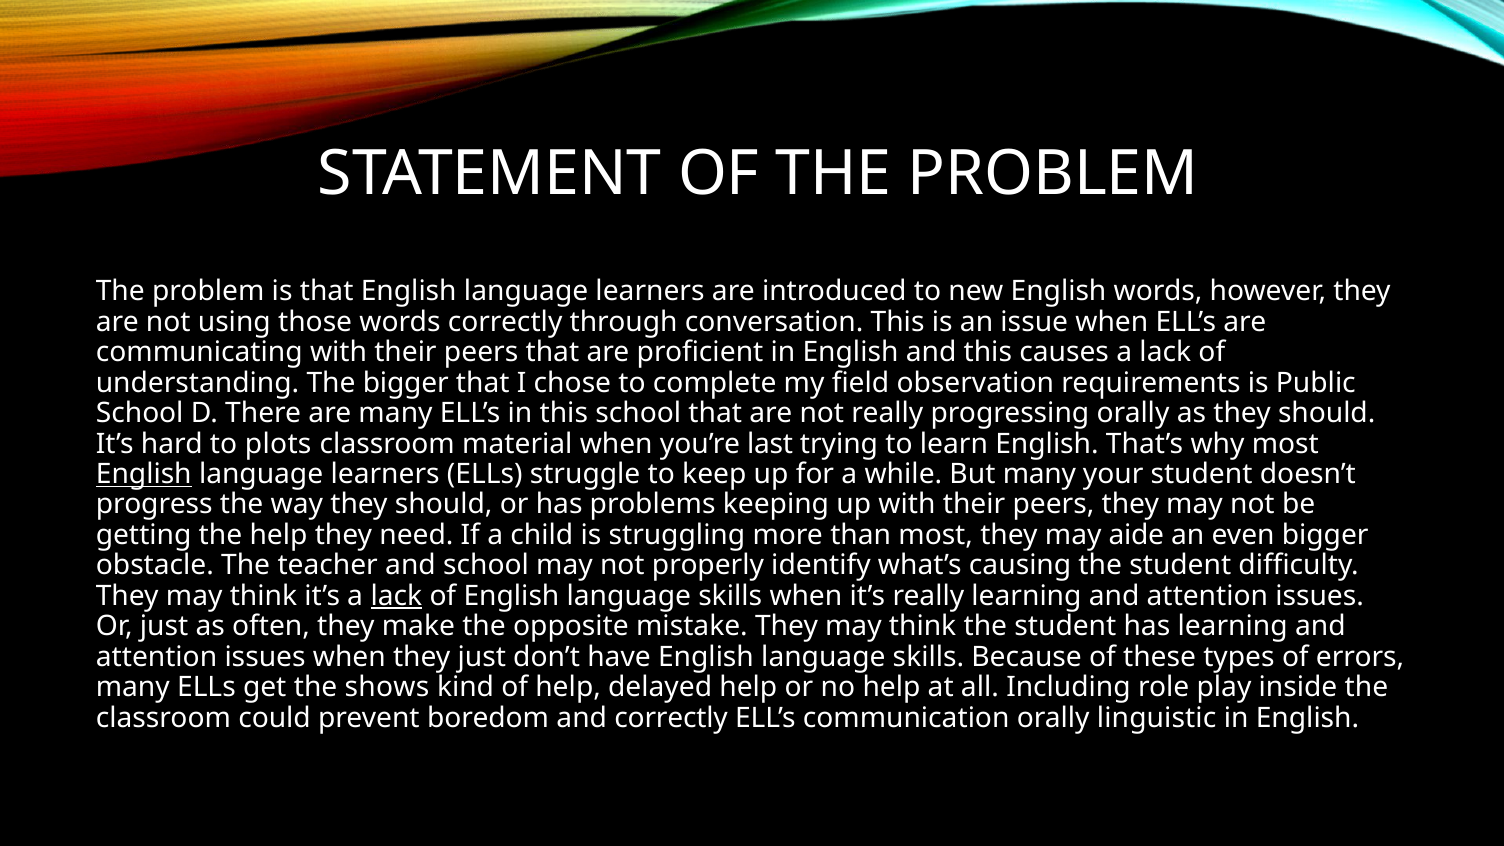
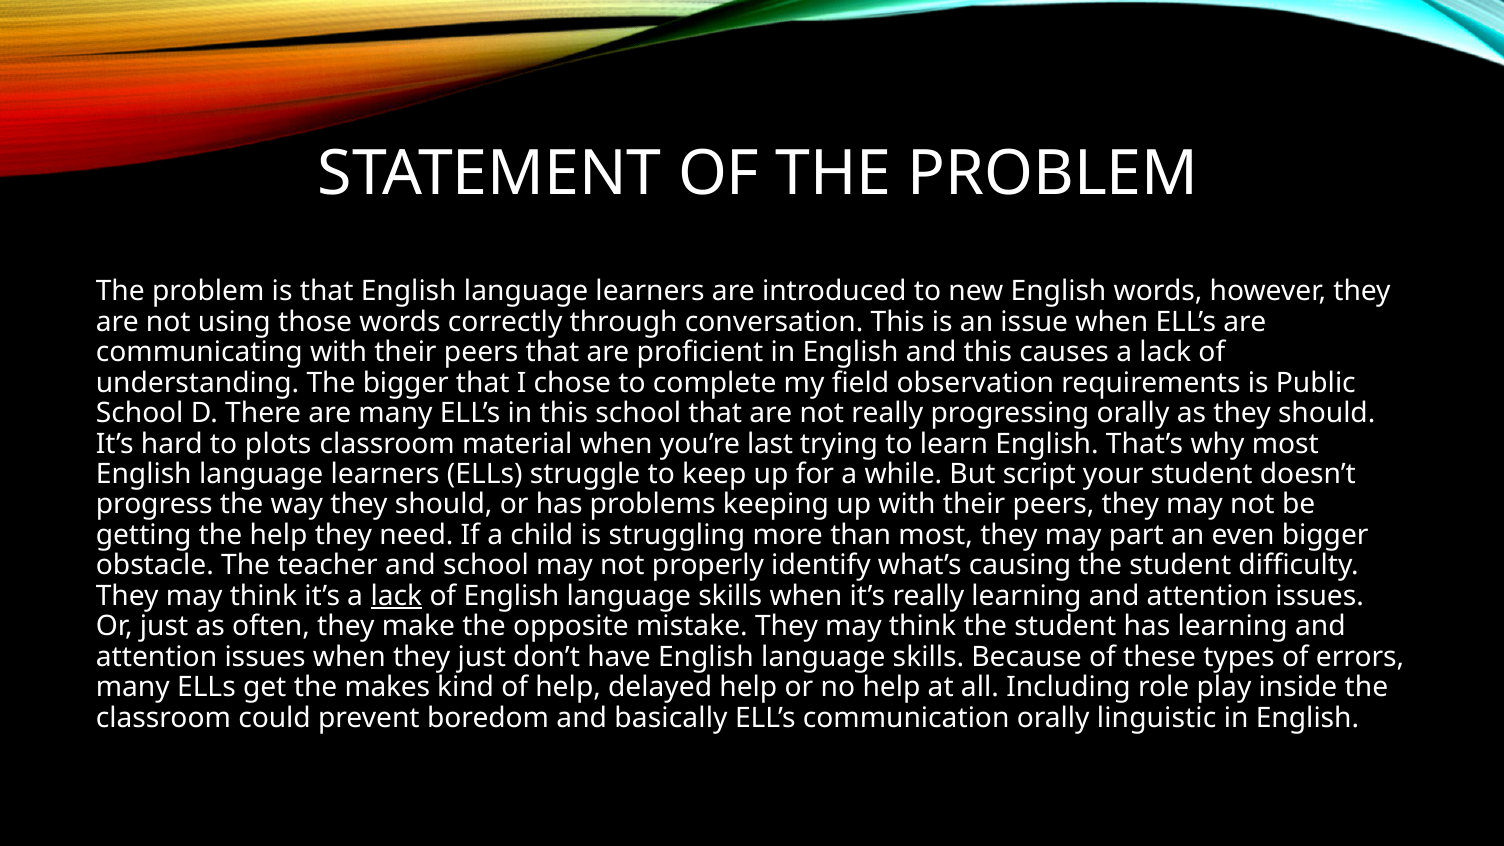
English at (144, 474) underline: present -> none
But many: many -> script
aide: aide -> part
shows: shows -> makes
and correctly: correctly -> basically
